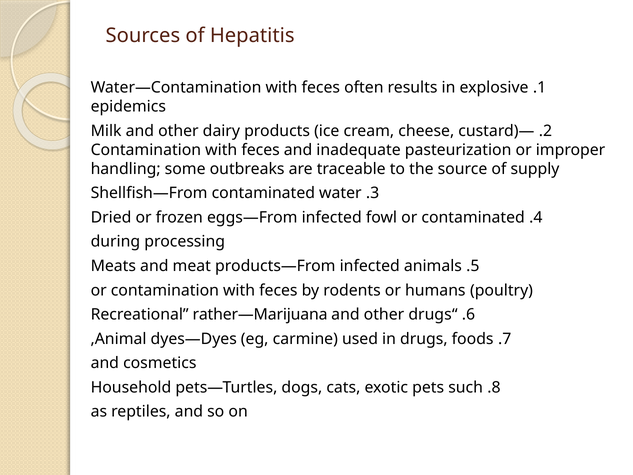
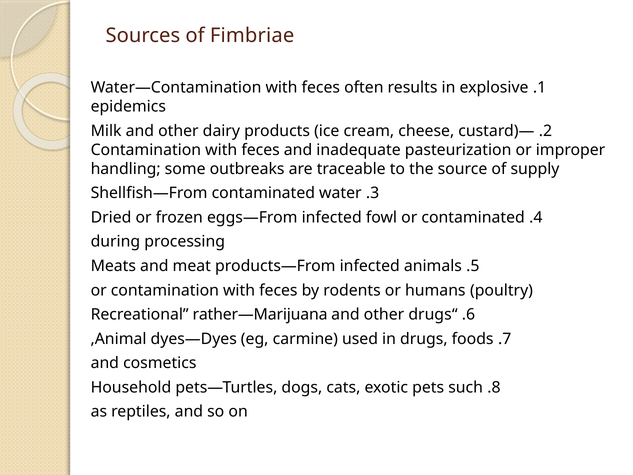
Hepatitis: Hepatitis -> Fimbriae
